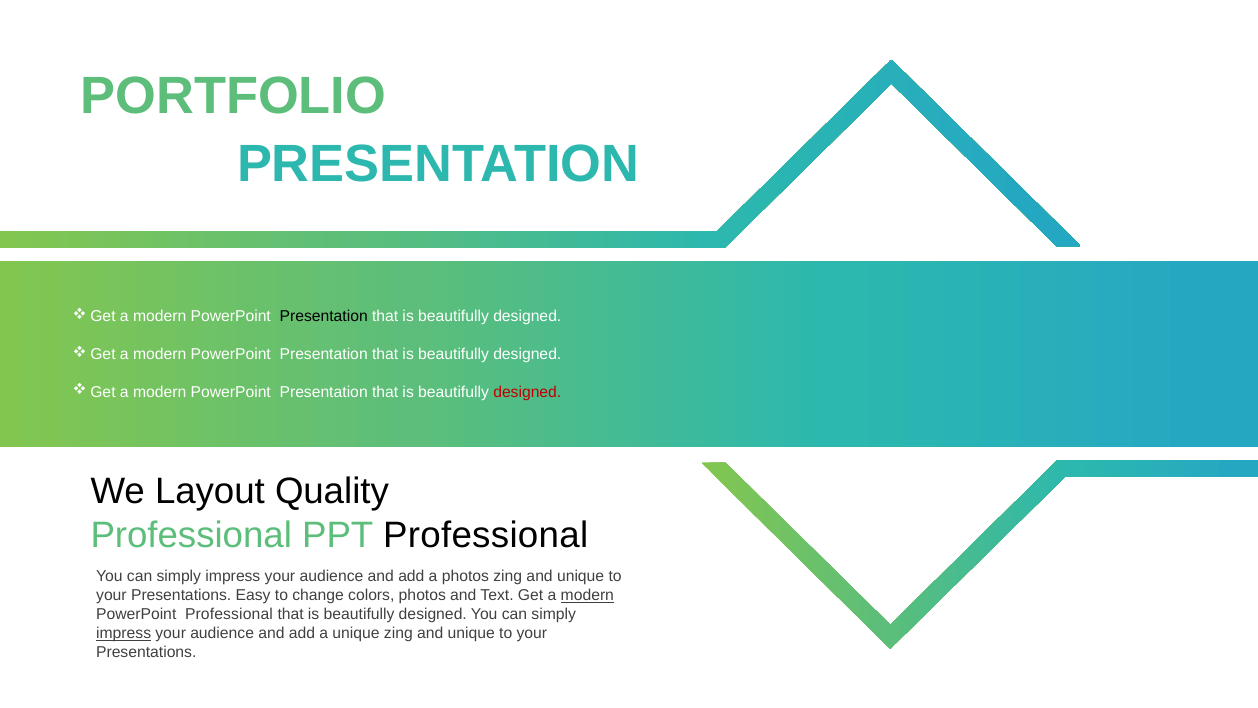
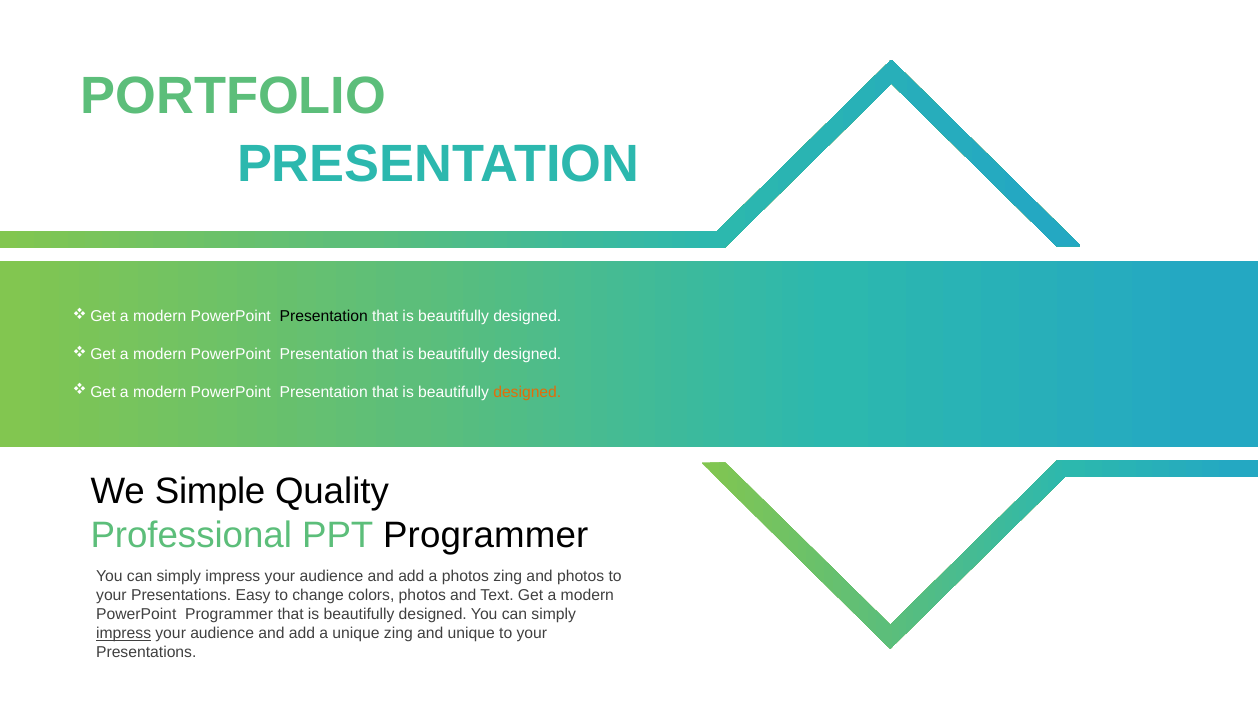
designed at (527, 392) colour: red -> orange
Layout: Layout -> Simple
PPT Professional: Professional -> Programmer
unique at (581, 576): unique -> photos
modern at (587, 595) underline: present -> none
PowerPoint Professional: Professional -> Programmer
